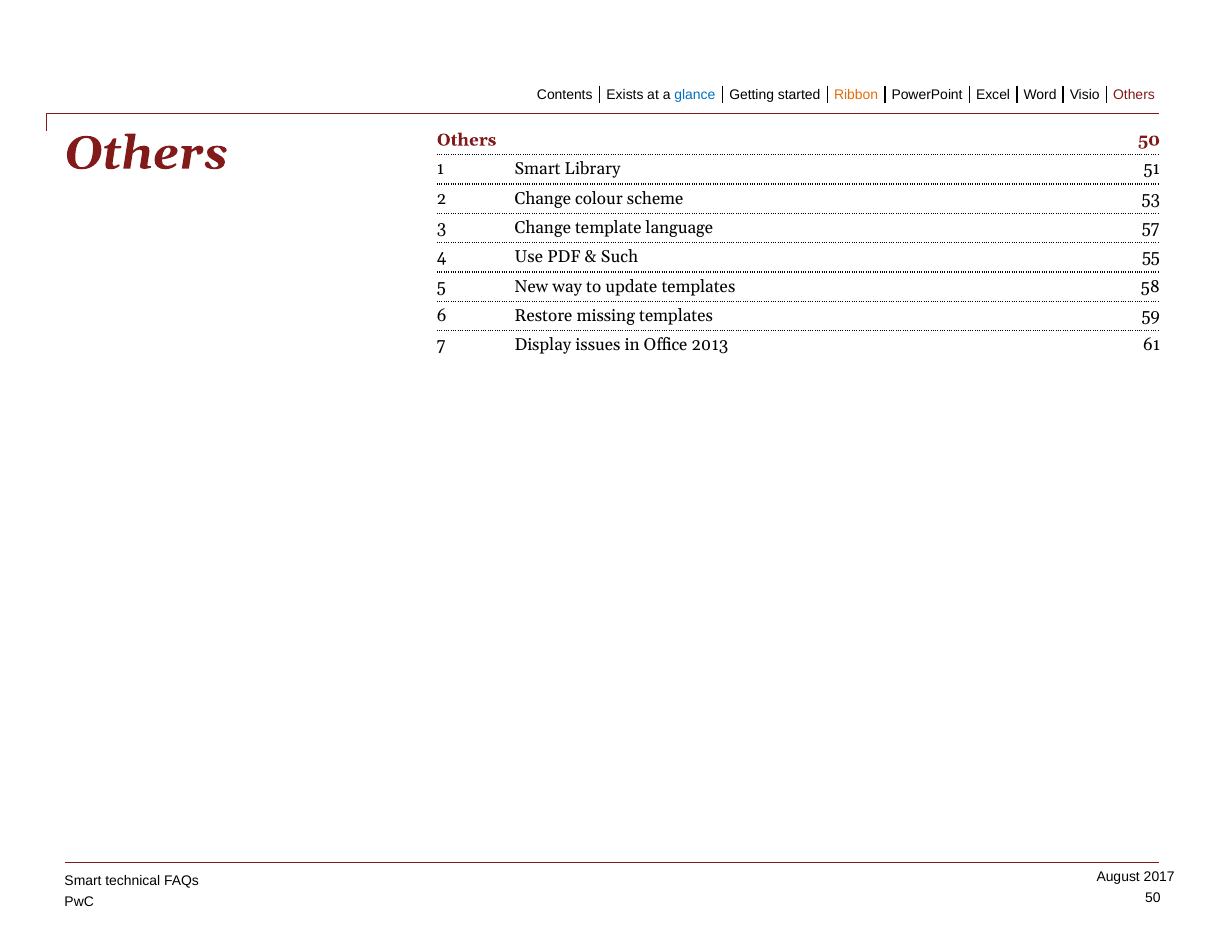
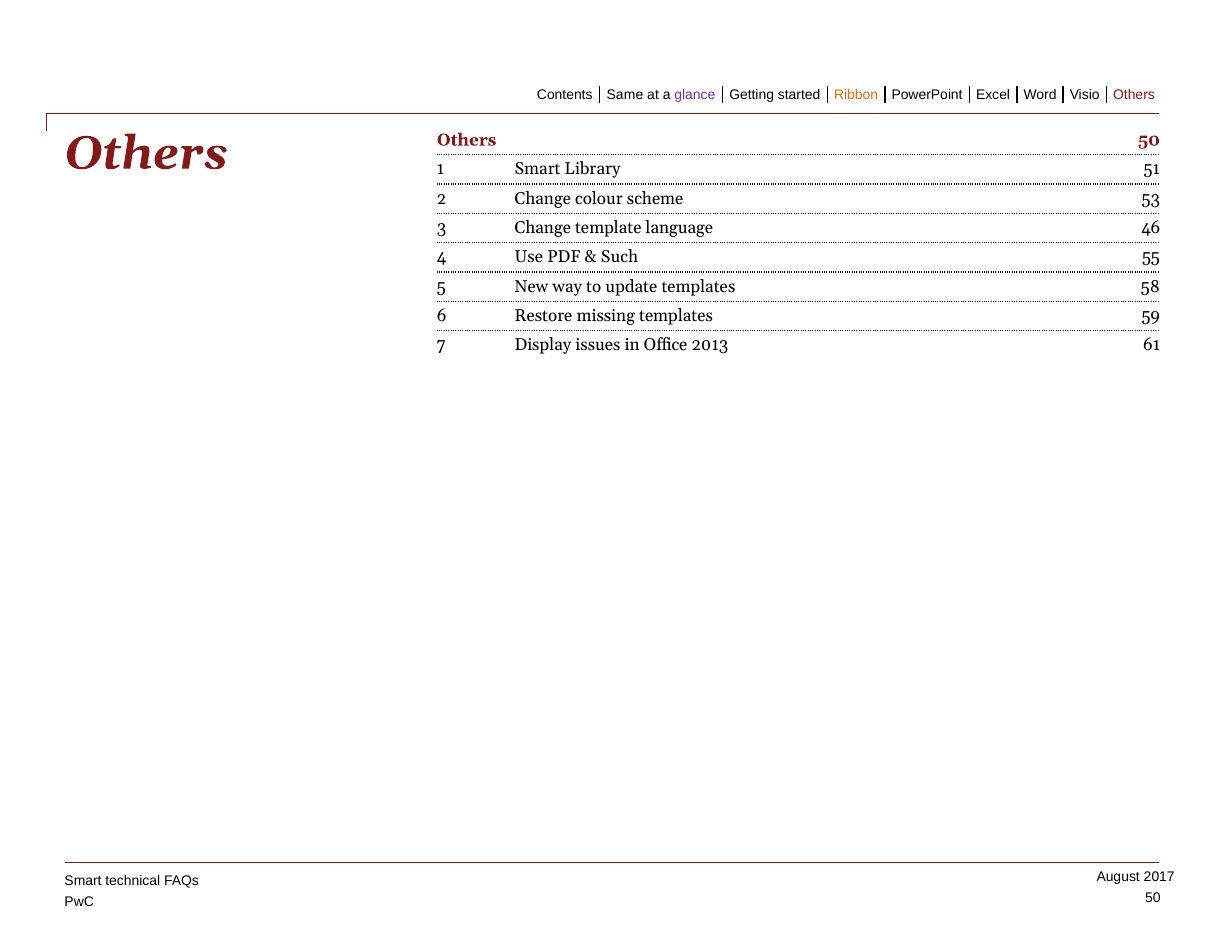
Exists: Exists -> Same
glance colour: blue -> purple
57: 57 -> 46
